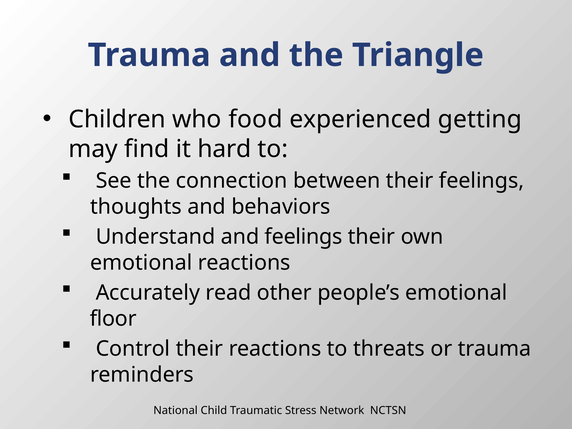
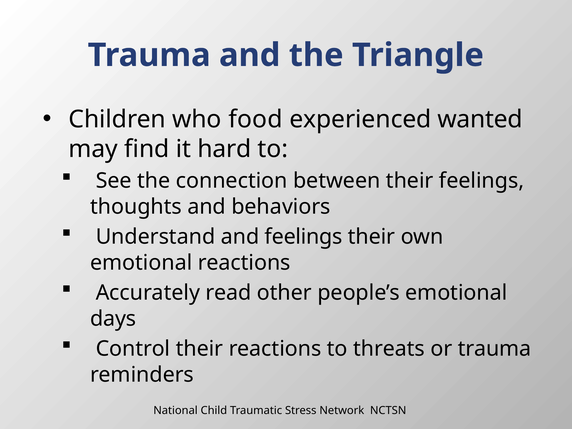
getting: getting -> wanted
floor: floor -> days
